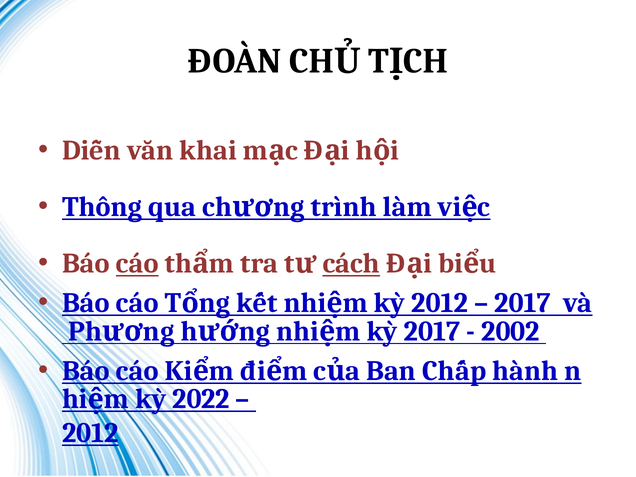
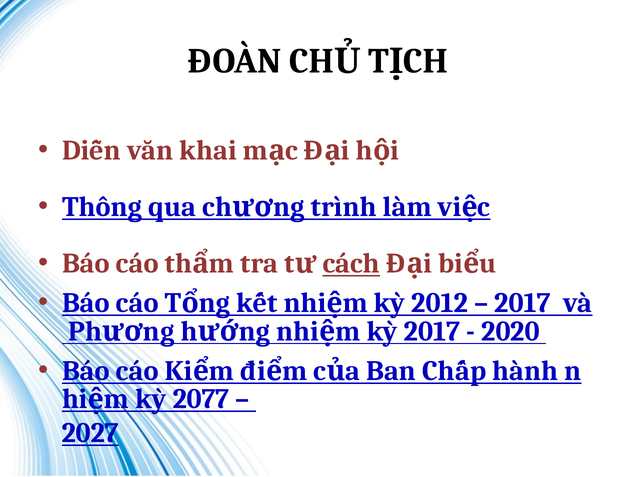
cáo at (137, 263) underline: present -> none
2002: 2002 -> 2020
2022: 2022 -> 2077
2012 at (90, 433): 2012 -> 2027
